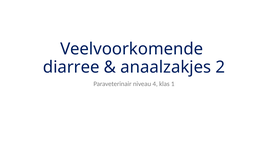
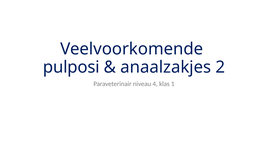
diarree: diarree -> pulposi
